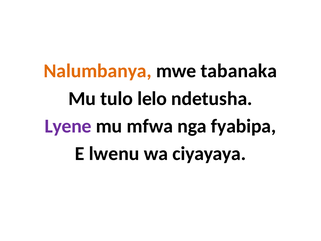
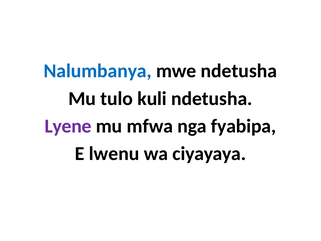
Nalumbanya colour: orange -> blue
mwe tabanaka: tabanaka -> ndetusha
lelo: lelo -> kuli
